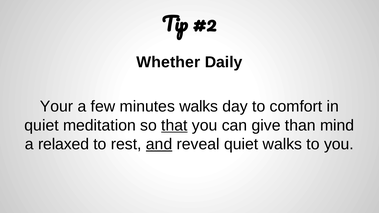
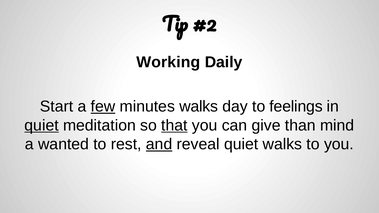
Whether: Whether -> Working
Your: Your -> Start
few underline: none -> present
comfort: comfort -> feelings
quiet at (42, 125) underline: none -> present
relaxed: relaxed -> wanted
